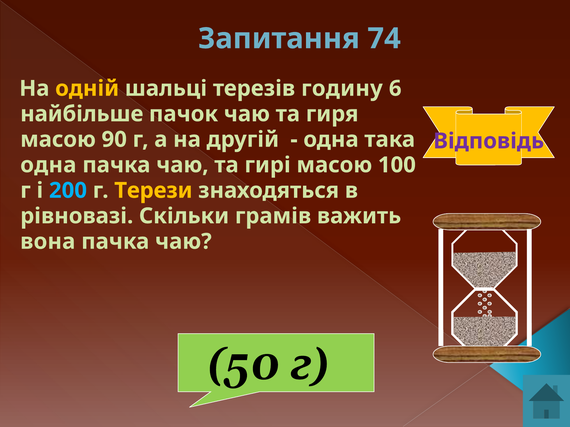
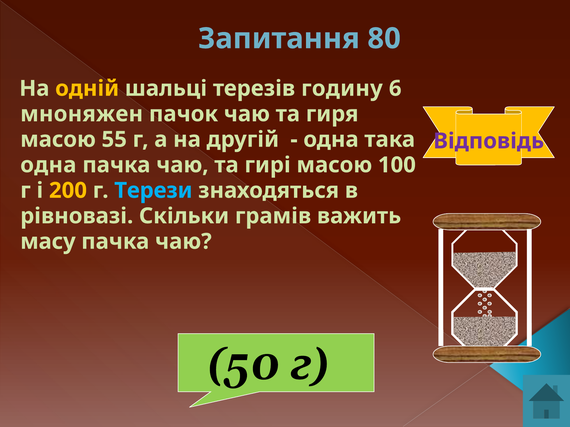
74: 74 -> 80
найбільше: найбільше -> мноняжен
90: 90 -> 55
200 colour: light blue -> yellow
Терези colour: yellow -> light blue
вона: вона -> масу
